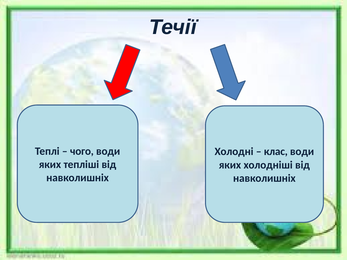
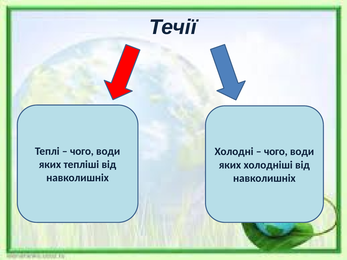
клас at (276, 152): клас -> чого
